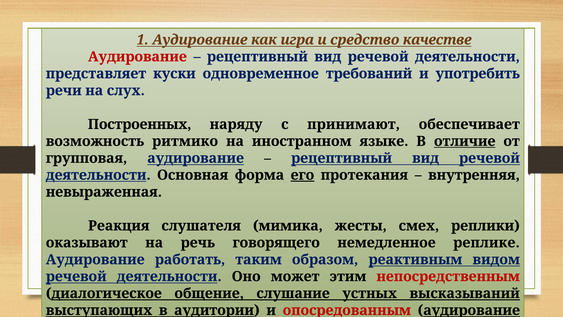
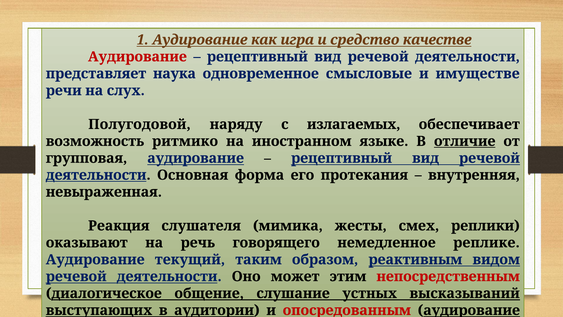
куски: куски -> наука
требований: требований -> смысловые
употребить: употребить -> имуществе
Построенных: Построенных -> Полугодовой
принимают: принимают -> излагаемых
его underline: present -> none
работать: работать -> текущий
